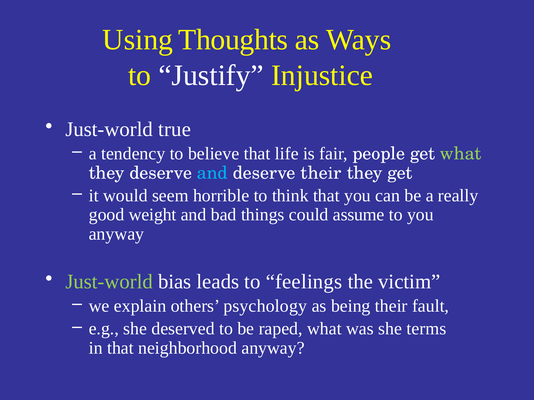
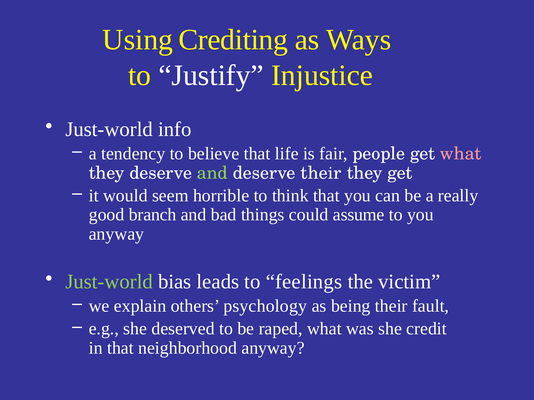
Thoughts: Thoughts -> Crediting
true: true -> info
what at (461, 154) colour: light green -> pink
and at (212, 173) colour: light blue -> light green
weight: weight -> branch
terms: terms -> credit
